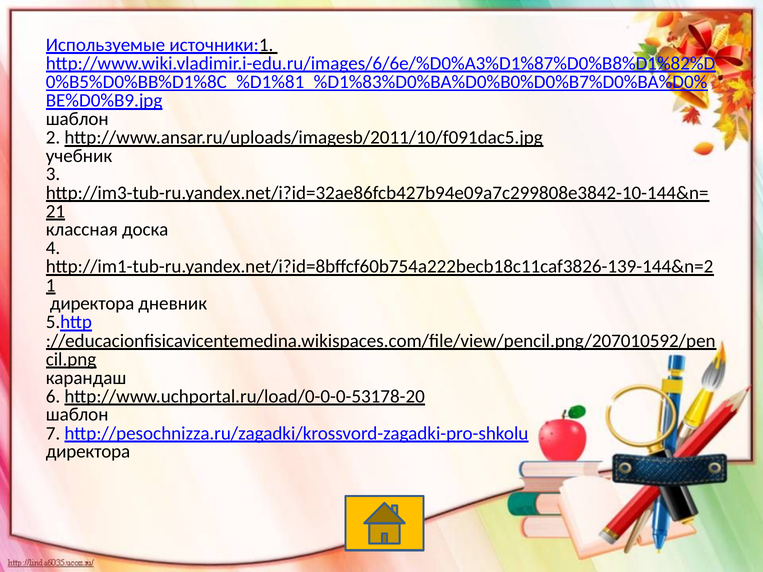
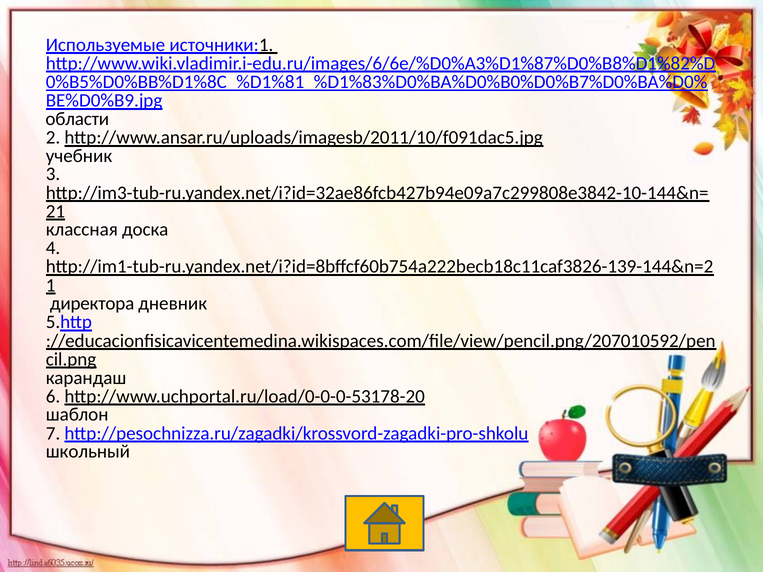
шаблон at (77, 119): шаблон -> области
директора at (88, 452): директора -> школьный
